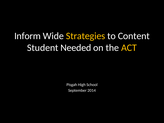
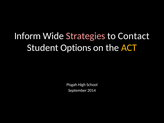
Strategies colour: yellow -> pink
Content: Content -> Contact
Needed: Needed -> Options
